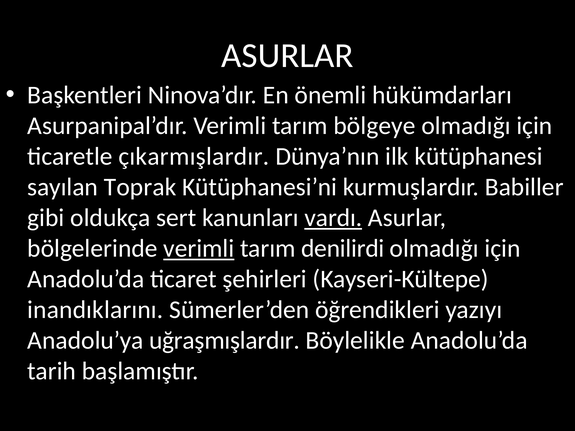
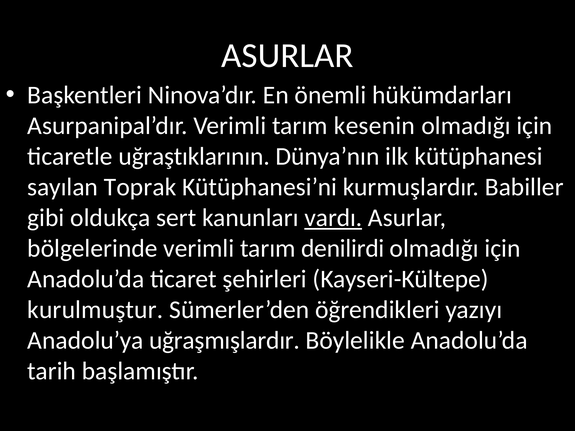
bölgeye: bölgeye -> kesenin
çıkarmışlardır: çıkarmışlardır -> uğraştıklarının
verimli at (199, 249) underline: present -> none
inandıklarını: inandıklarını -> kurulmuştur
